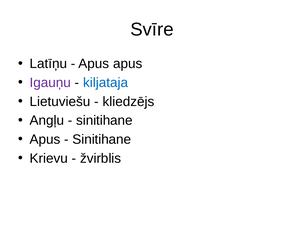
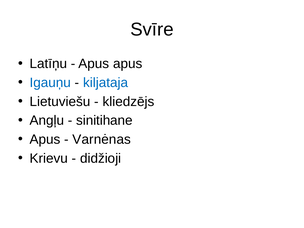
Igauņu colour: purple -> blue
Sinitihane at (102, 139): Sinitihane -> Varnėnas
žvirblis: žvirblis -> didžioji
